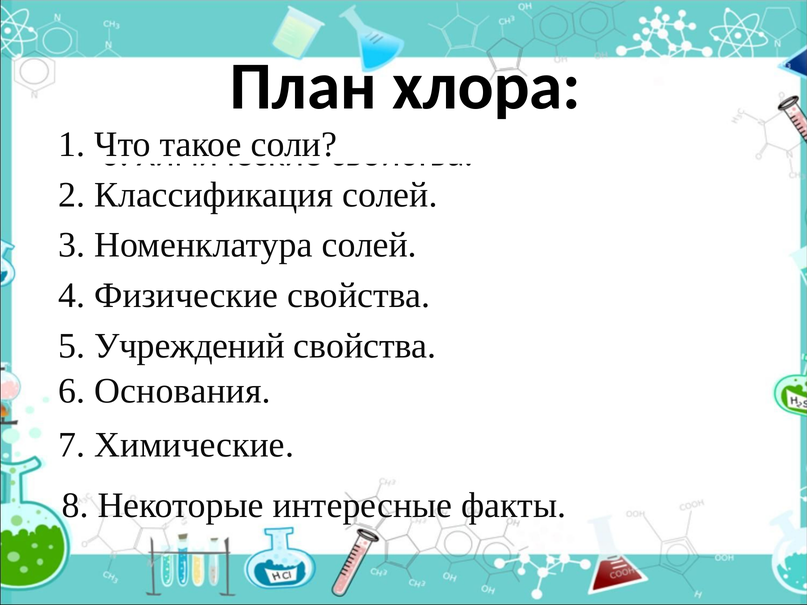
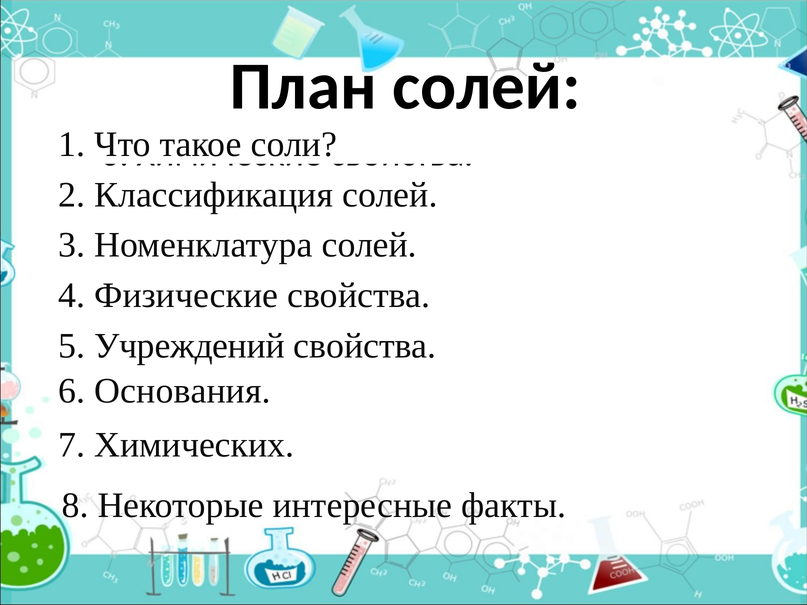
хлора at (486, 87): хлора -> солей
7 Химические: Химические -> Химических
